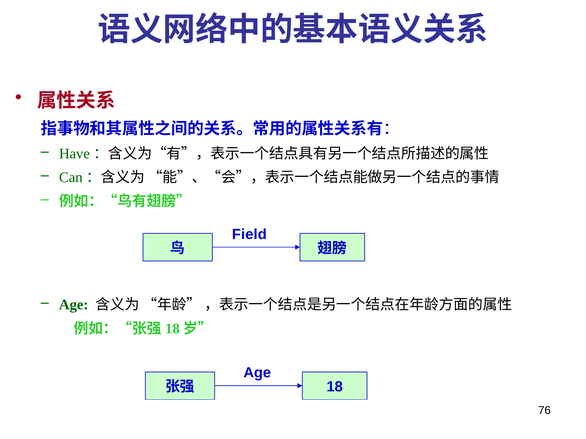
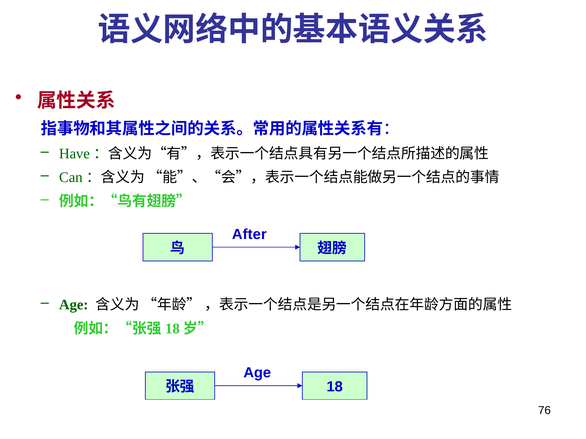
Field: Field -> After
